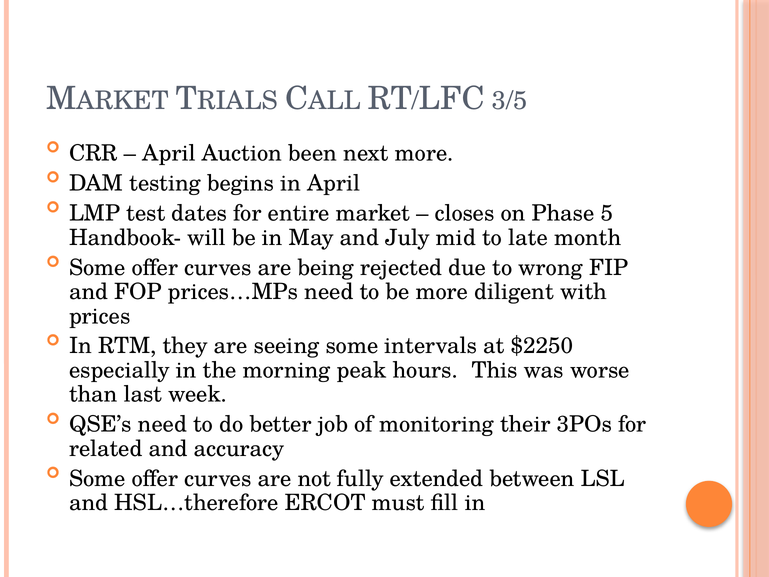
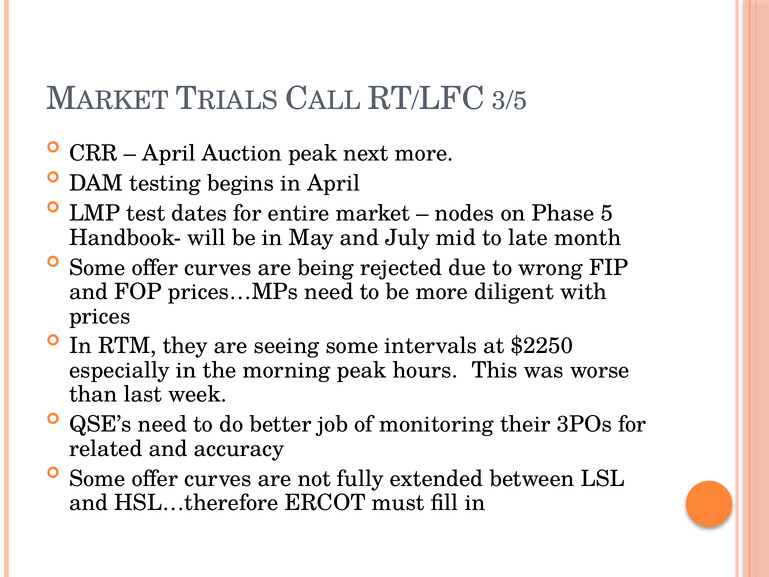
Auction been: been -> peak
closes: closes -> nodes
